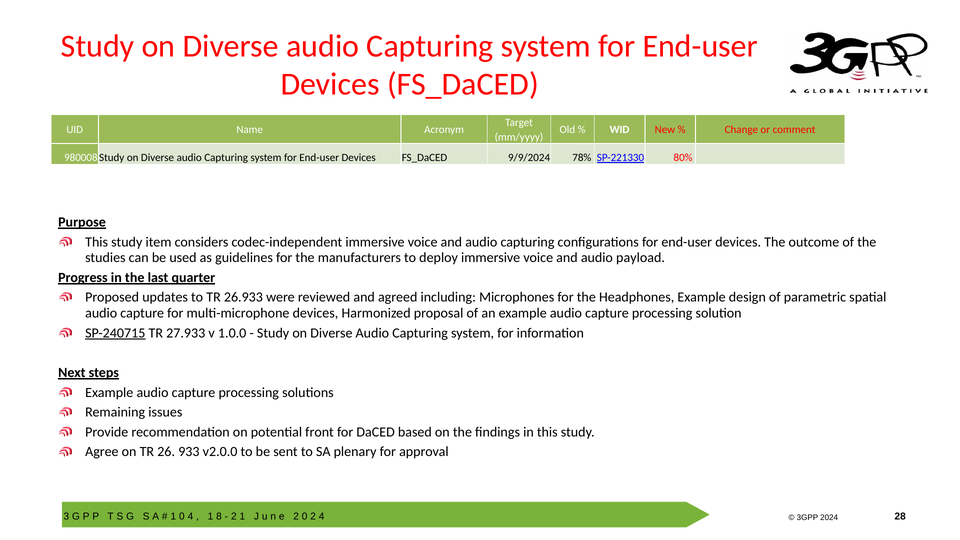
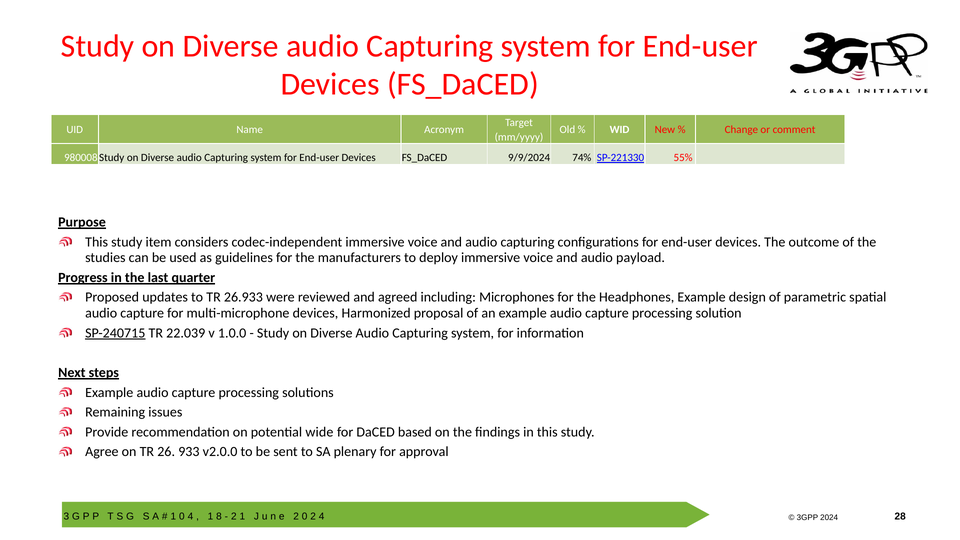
78%: 78% -> 74%
80%: 80% -> 55%
27.933: 27.933 -> 22.039
front: front -> wide
